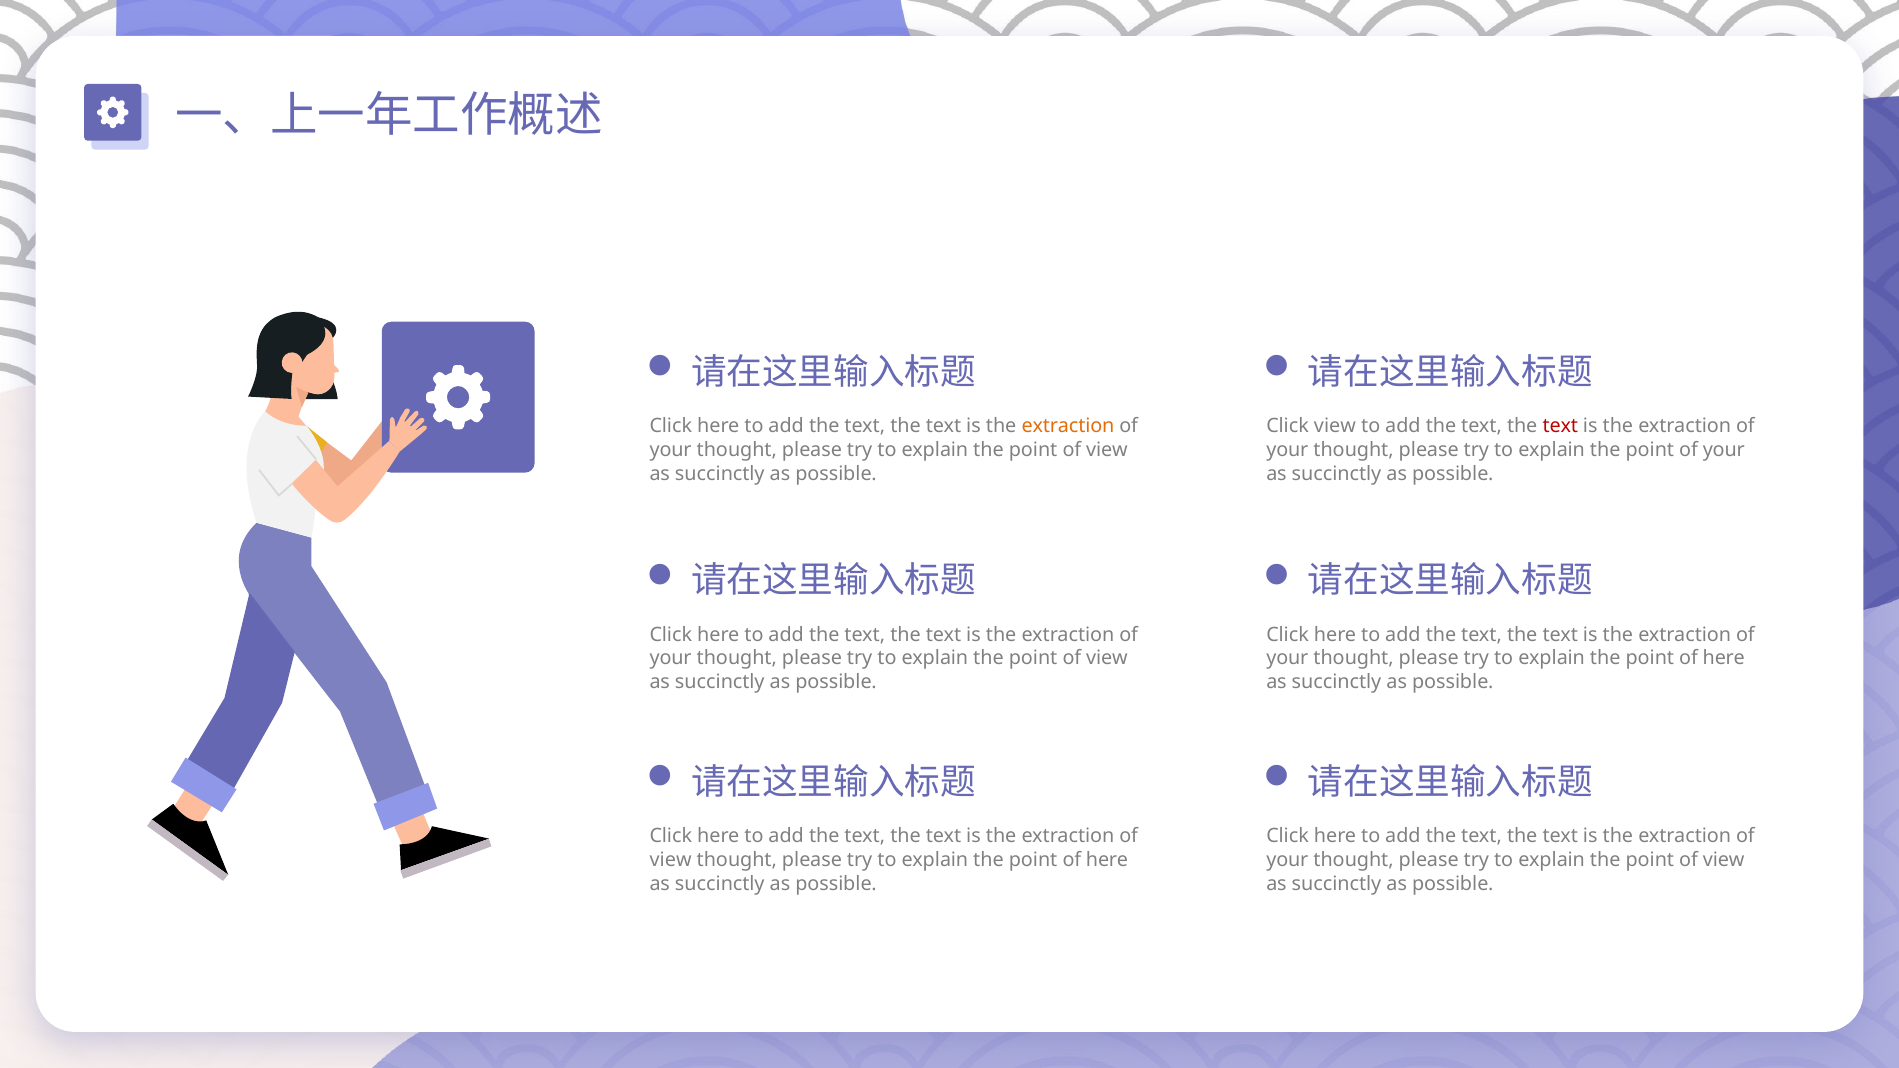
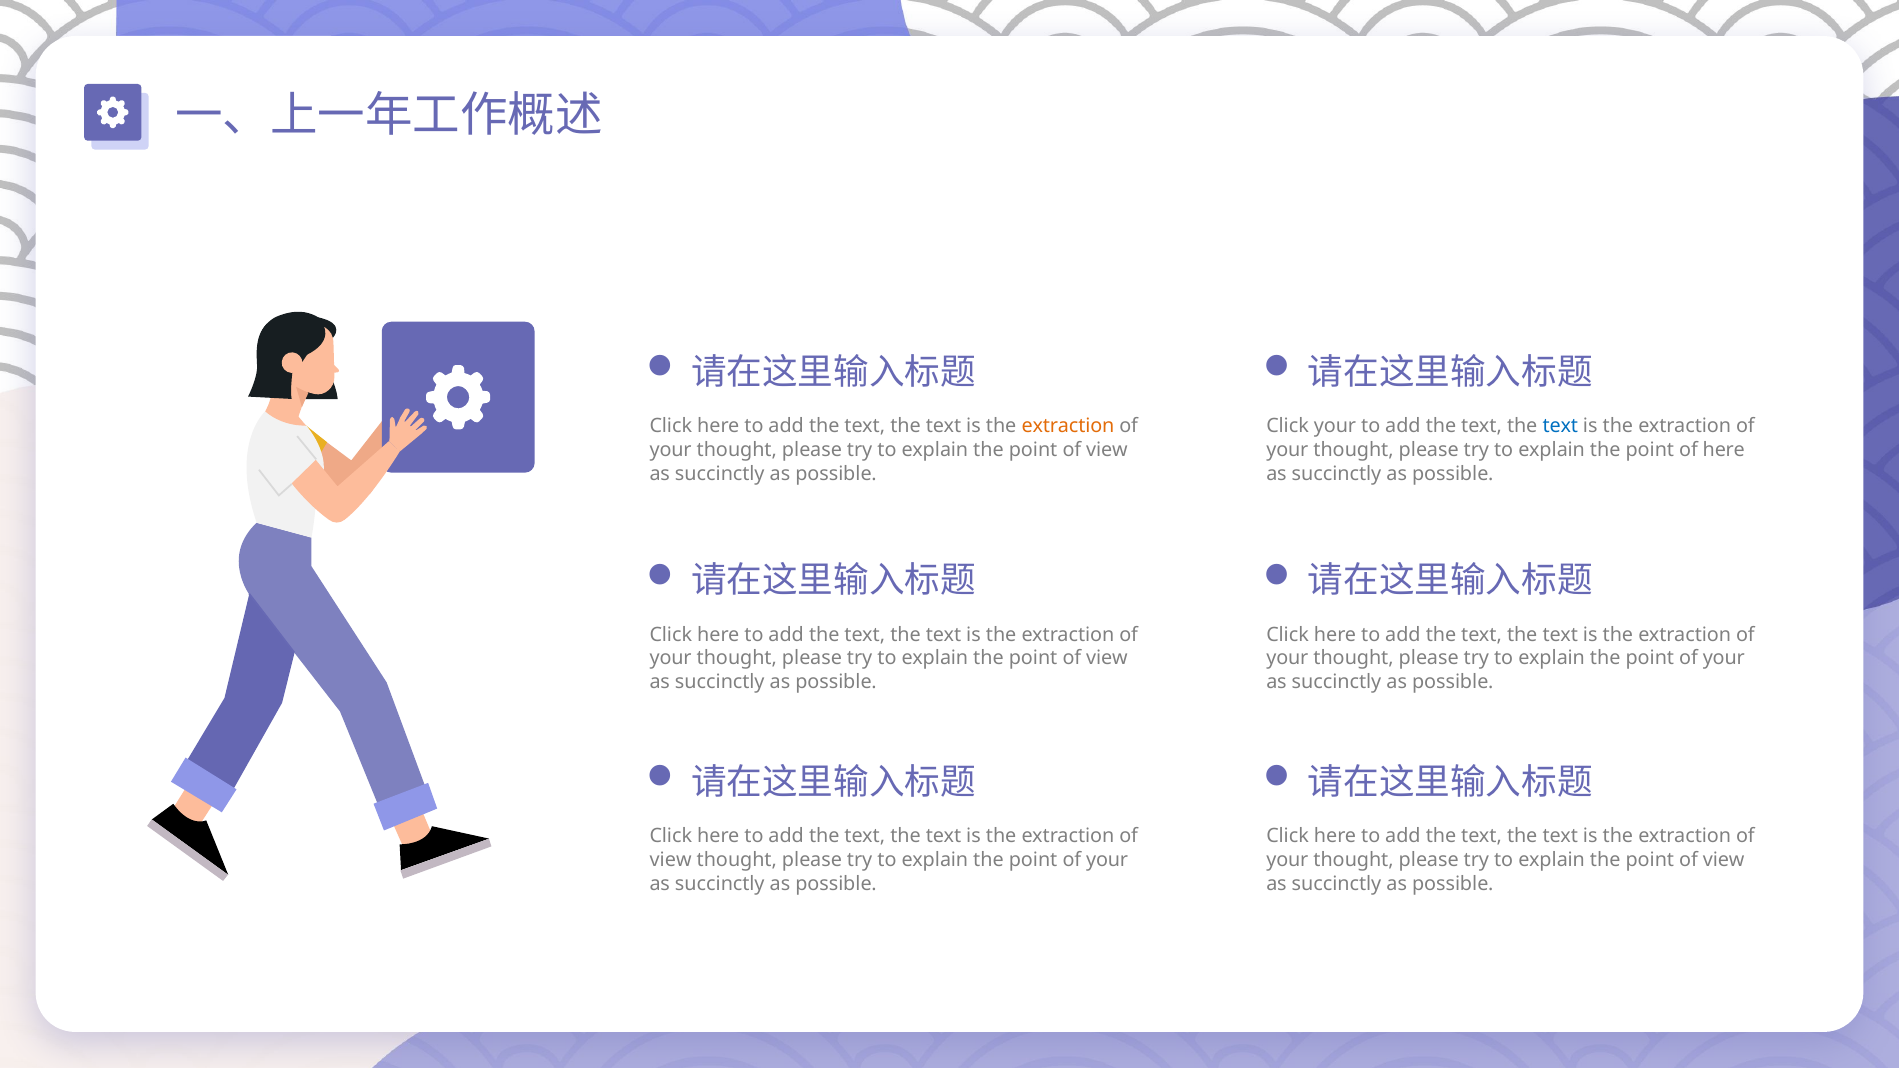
Click view: view -> your
text at (1560, 426) colour: red -> blue
point of your: your -> here
here at (1724, 658): here -> your
here at (1107, 860): here -> your
